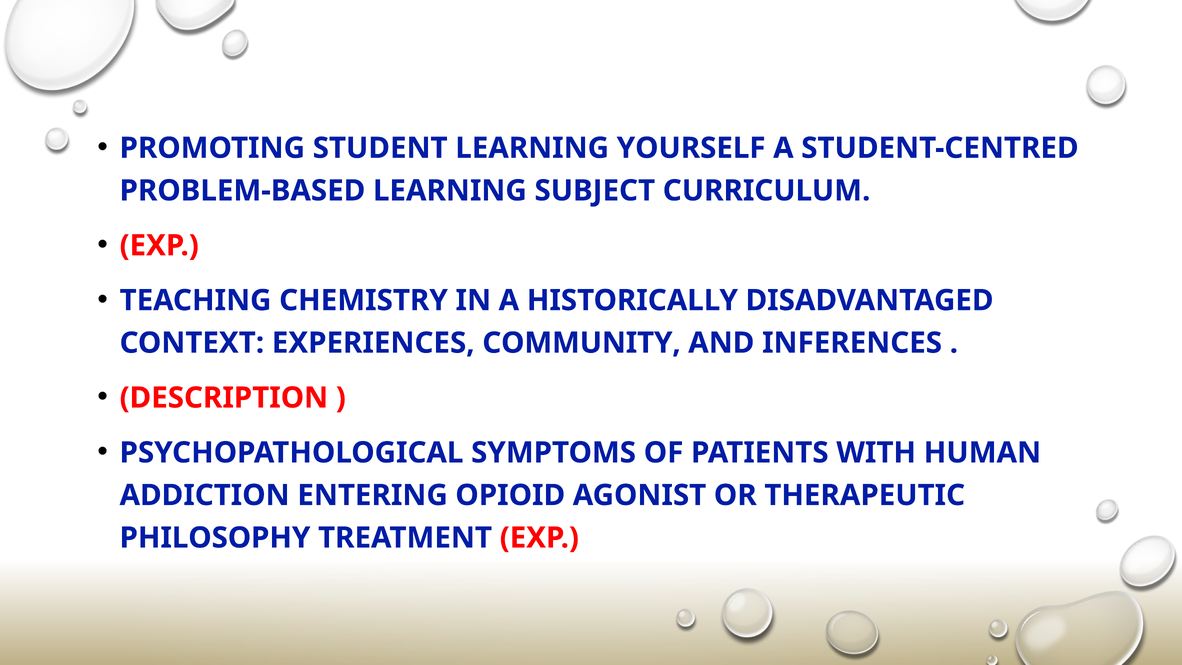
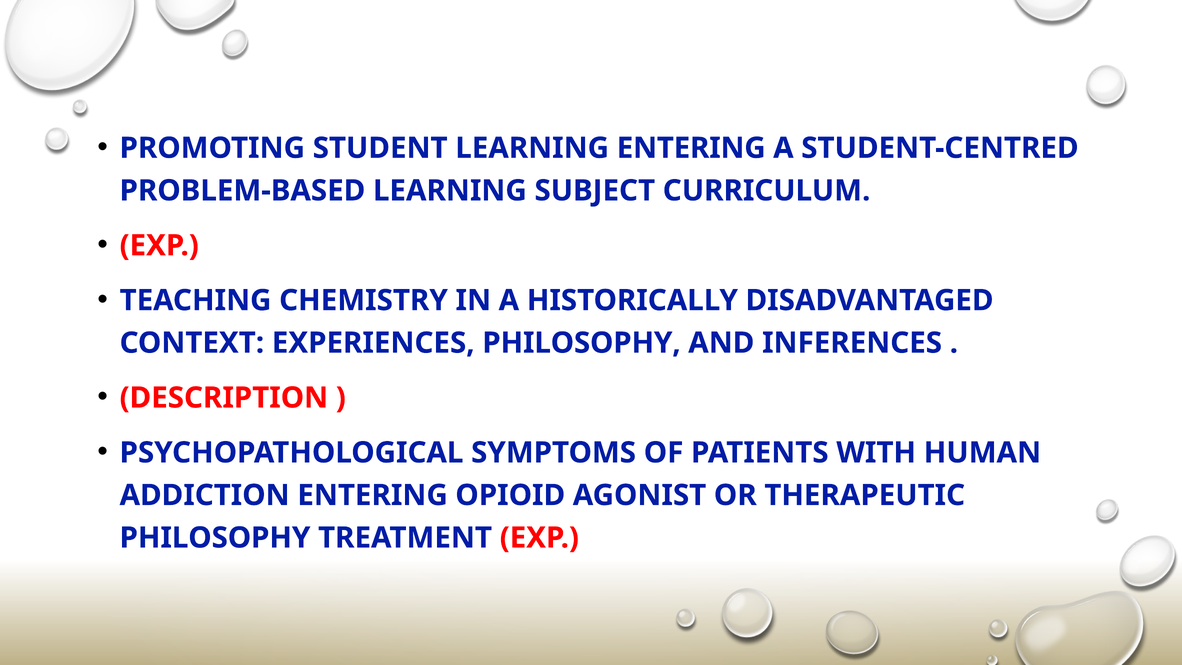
LEARNING YOURSELF: YOURSELF -> ENTERING
EXPERIENCES COMMUNITY: COMMUNITY -> PHILOSOPHY
